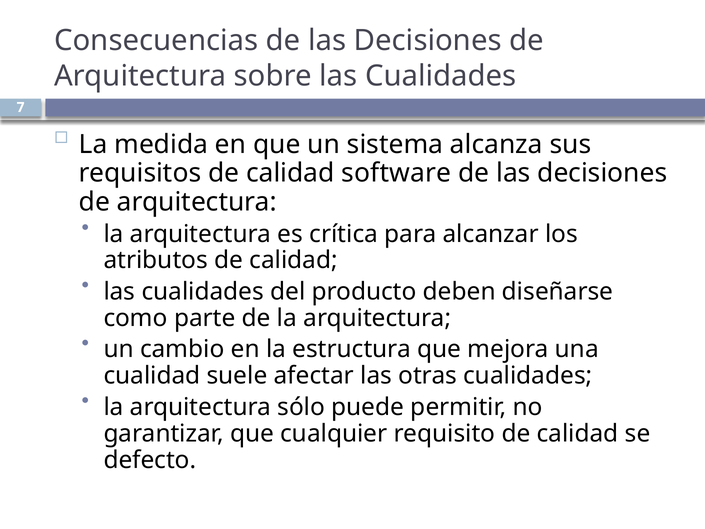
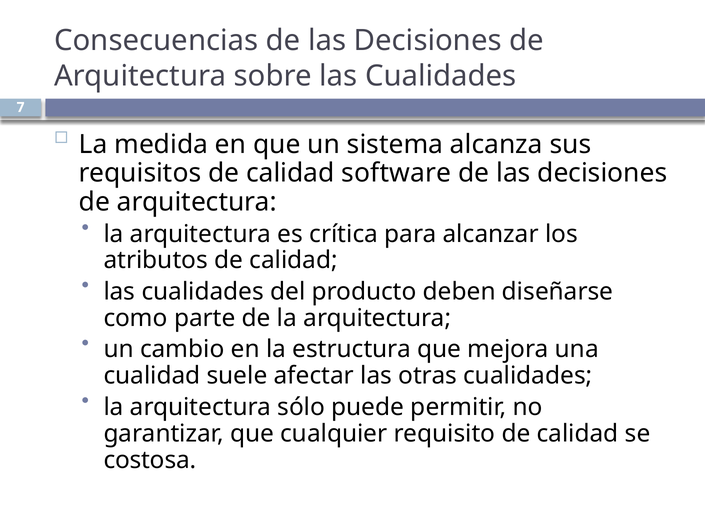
defecto: defecto -> costosa
